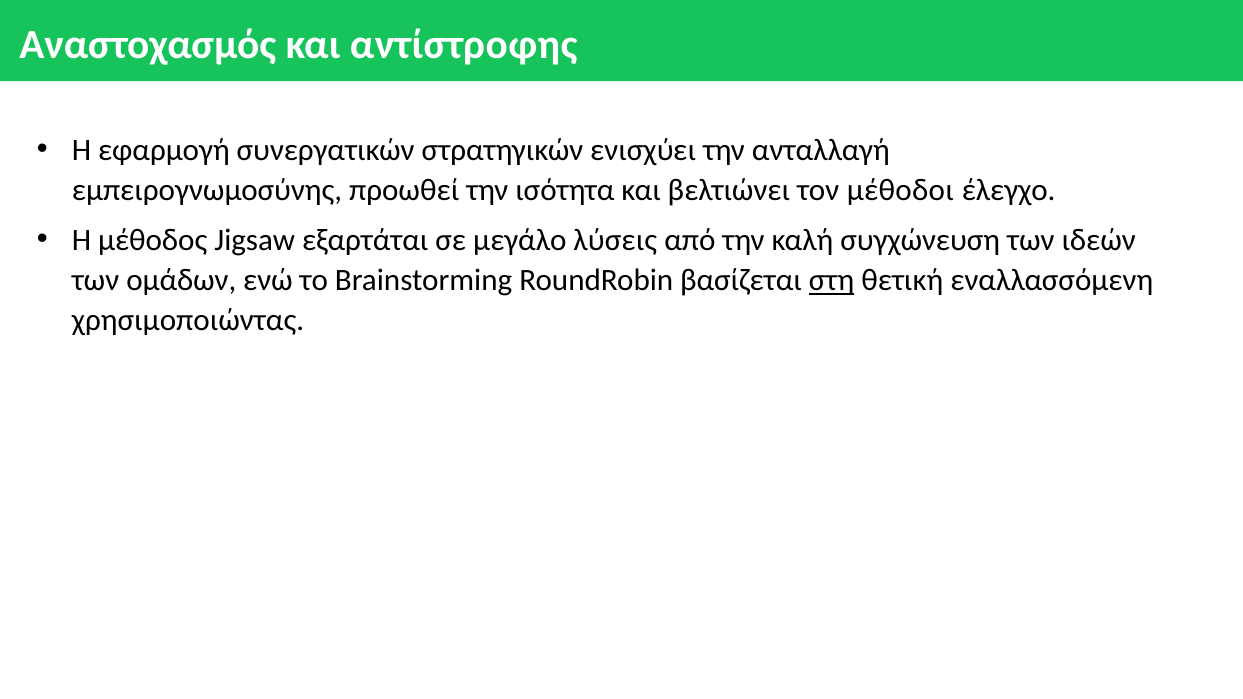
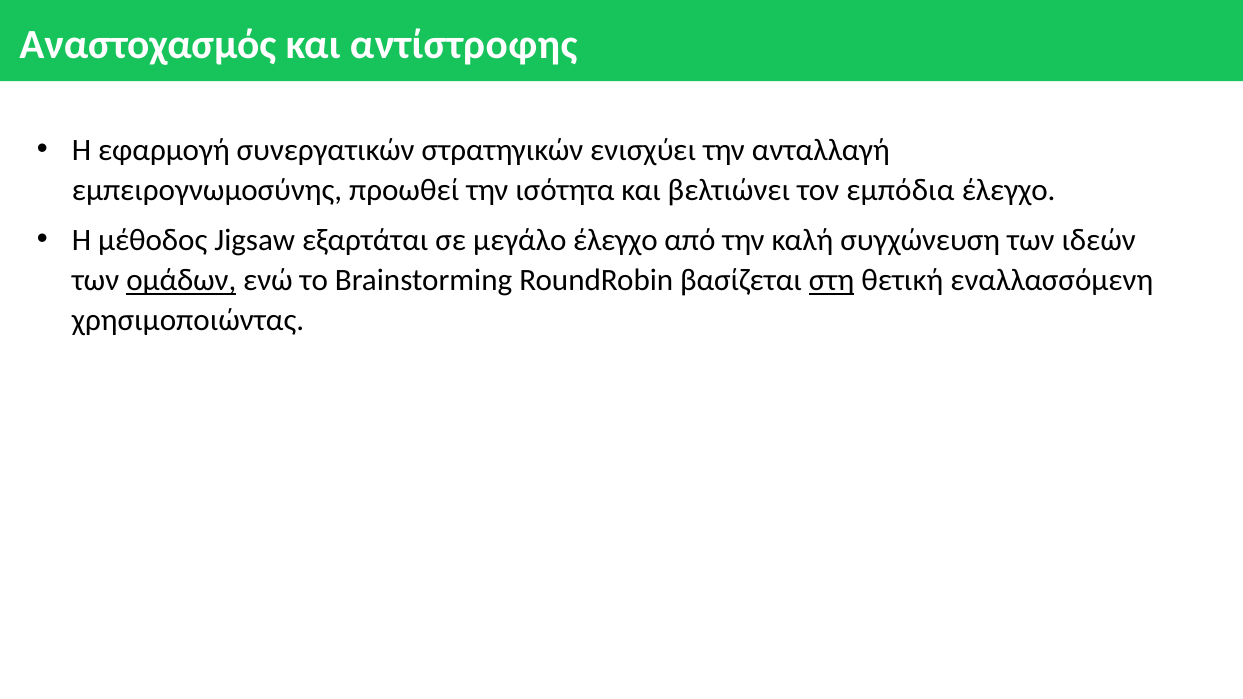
μέθοδοι: μέθοδοι -> εμπόδια
μεγάλο λύσεις: λύσεις -> έλεγχο
ομάδων underline: none -> present
